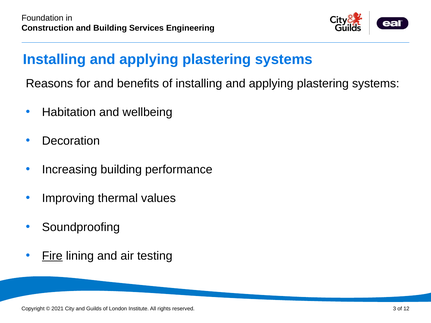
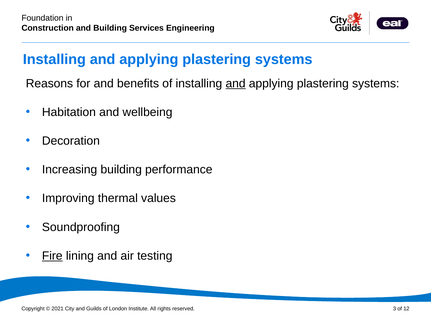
and at (236, 84) underline: none -> present
